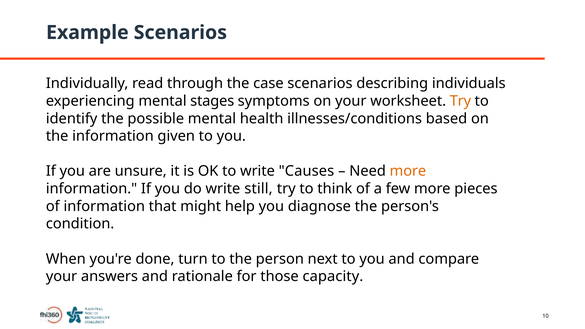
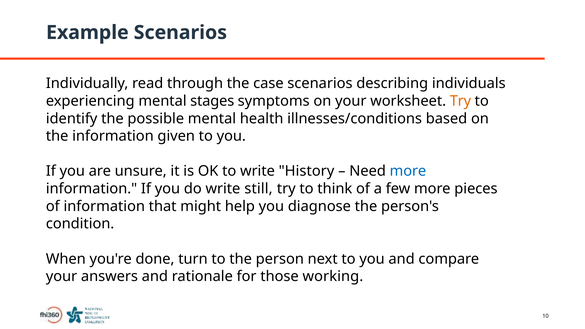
Causes: Causes -> History
more at (408, 171) colour: orange -> blue
capacity: capacity -> working
